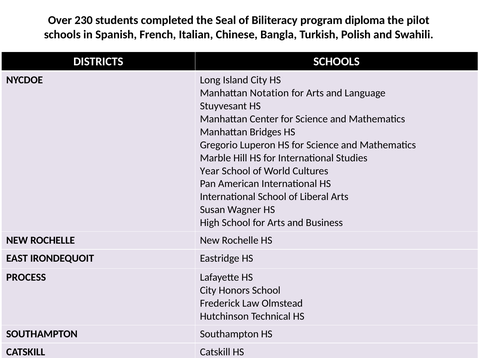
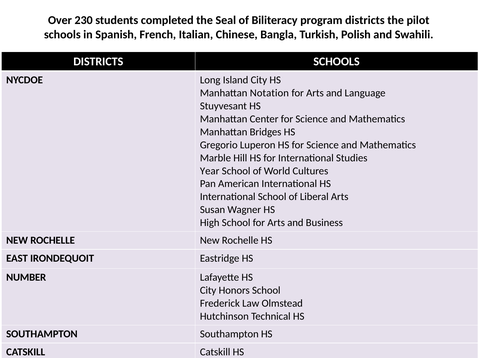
program diploma: diploma -> districts
PROCESS: PROCESS -> NUMBER
